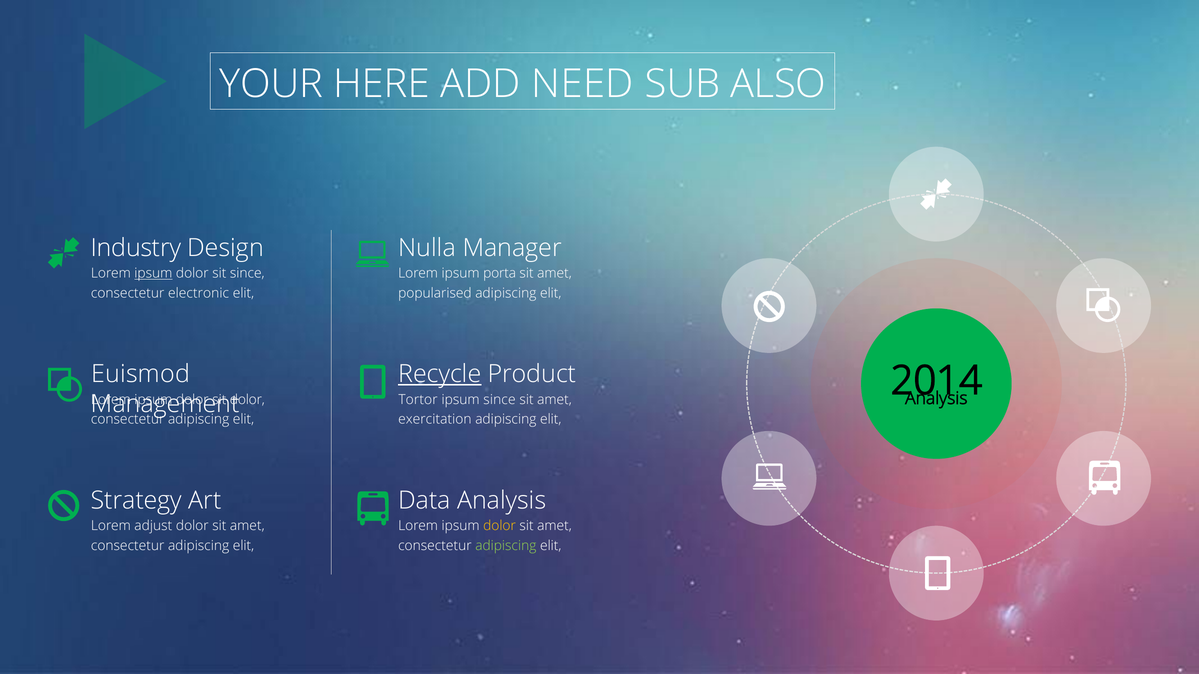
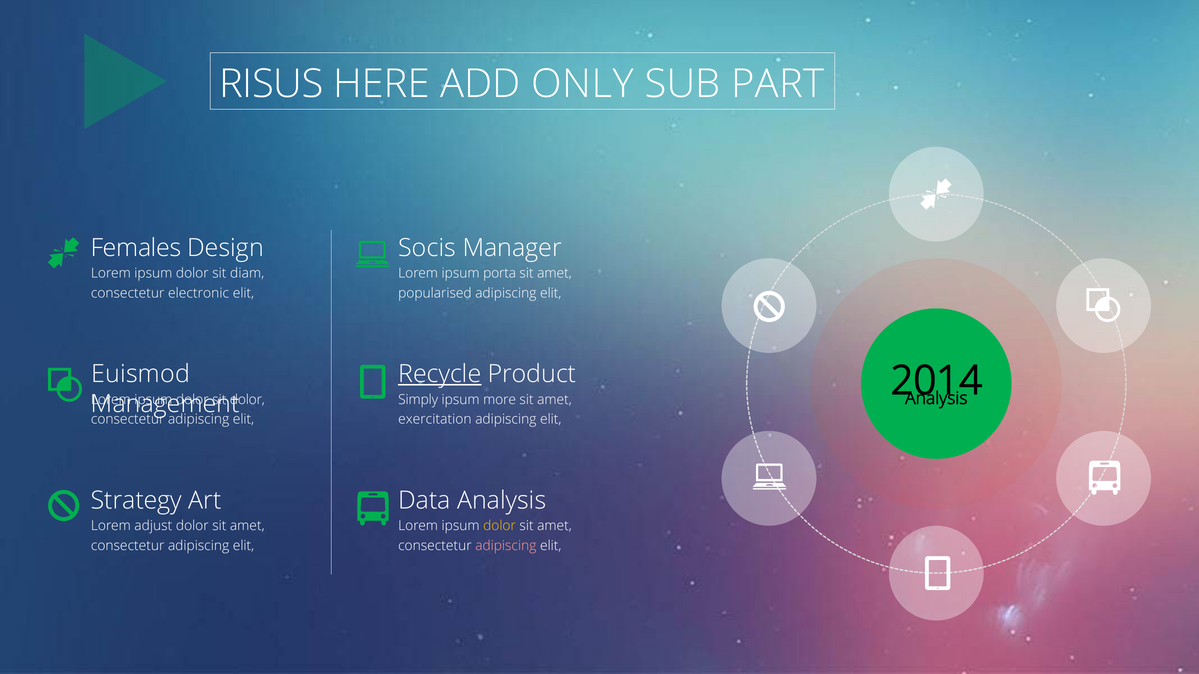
YOUR: YOUR -> RISUS
NEED: NEED -> ONLY
ALSO: ALSO -> PART
Industry: Industry -> Females
Nulla: Nulla -> Socis
ipsum at (153, 274) underline: present -> none
sit since: since -> diam
Tortor: Tortor -> Simply
ipsum since: since -> more
adipiscing at (506, 546) colour: light green -> pink
